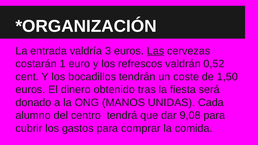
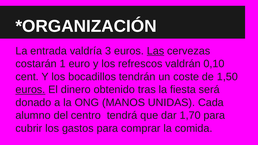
0,52: 0,52 -> 0,10
euros at (30, 90) underline: none -> present
9,08: 9,08 -> 1,70
